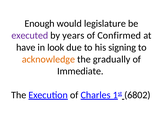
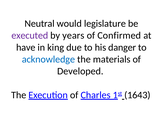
Enough: Enough -> Neutral
look: look -> king
signing: signing -> danger
acknowledge colour: orange -> blue
gradually: gradually -> materials
Immediate: Immediate -> Developed
6802: 6802 -> 1643
